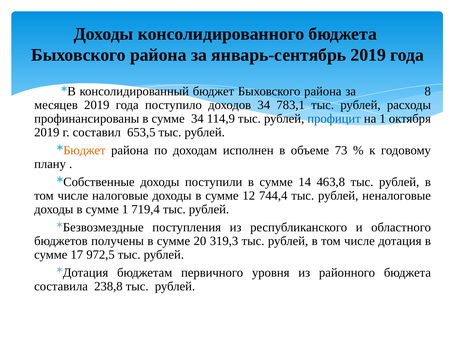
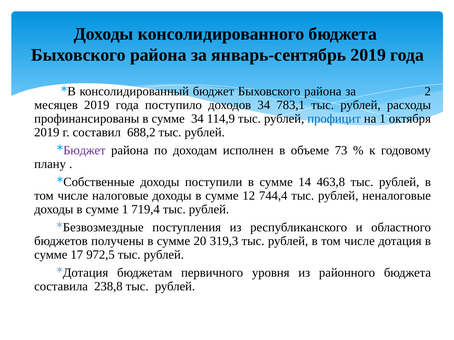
8: 8 -> 2
653,5: 653,5 -> 688,2
Бюджет at (84, 151) colour: orange -> purple
